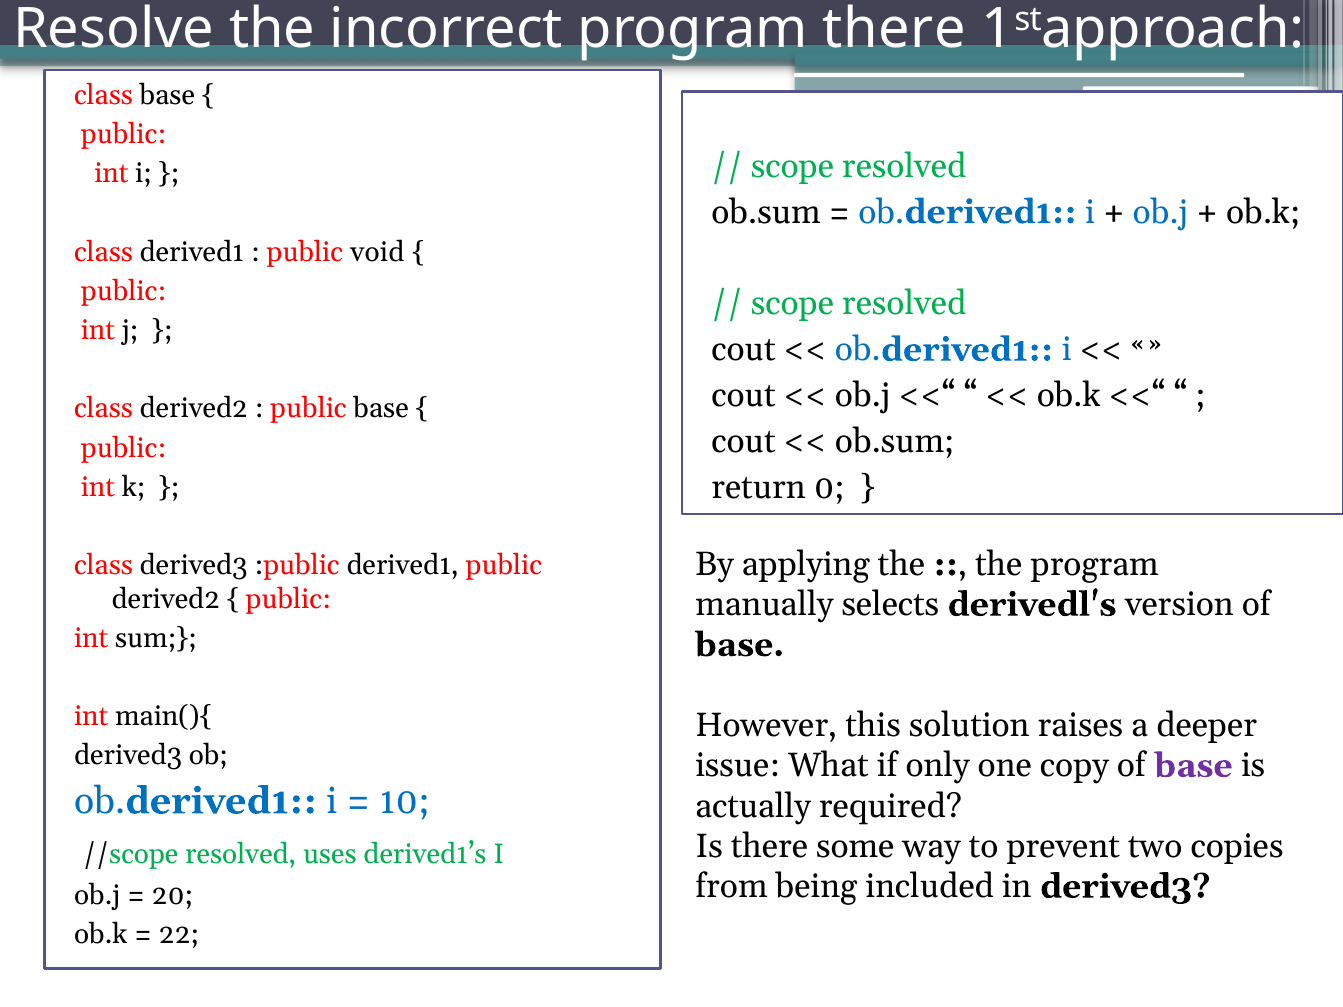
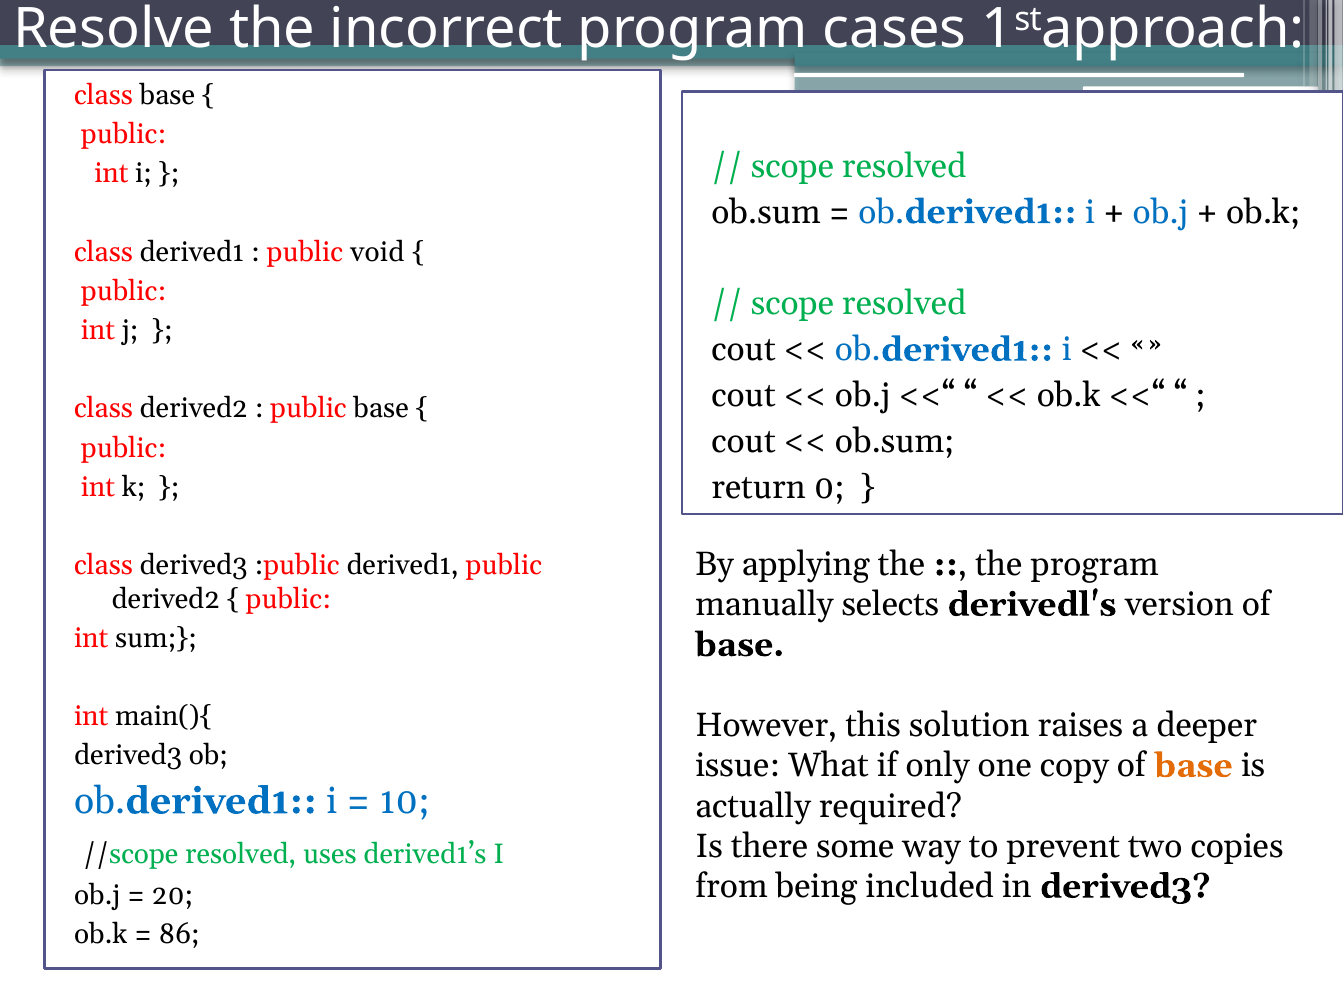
program there: there -> cases
base at (1194, 766) colour: purple -> orange
22: 22 -> 86
